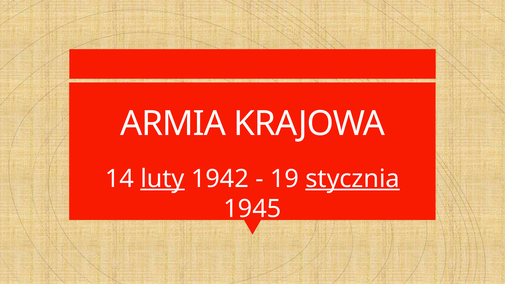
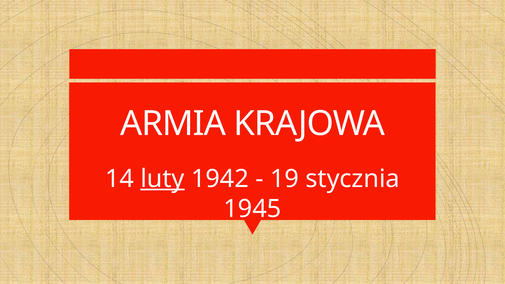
stycznia underline: present -> none
